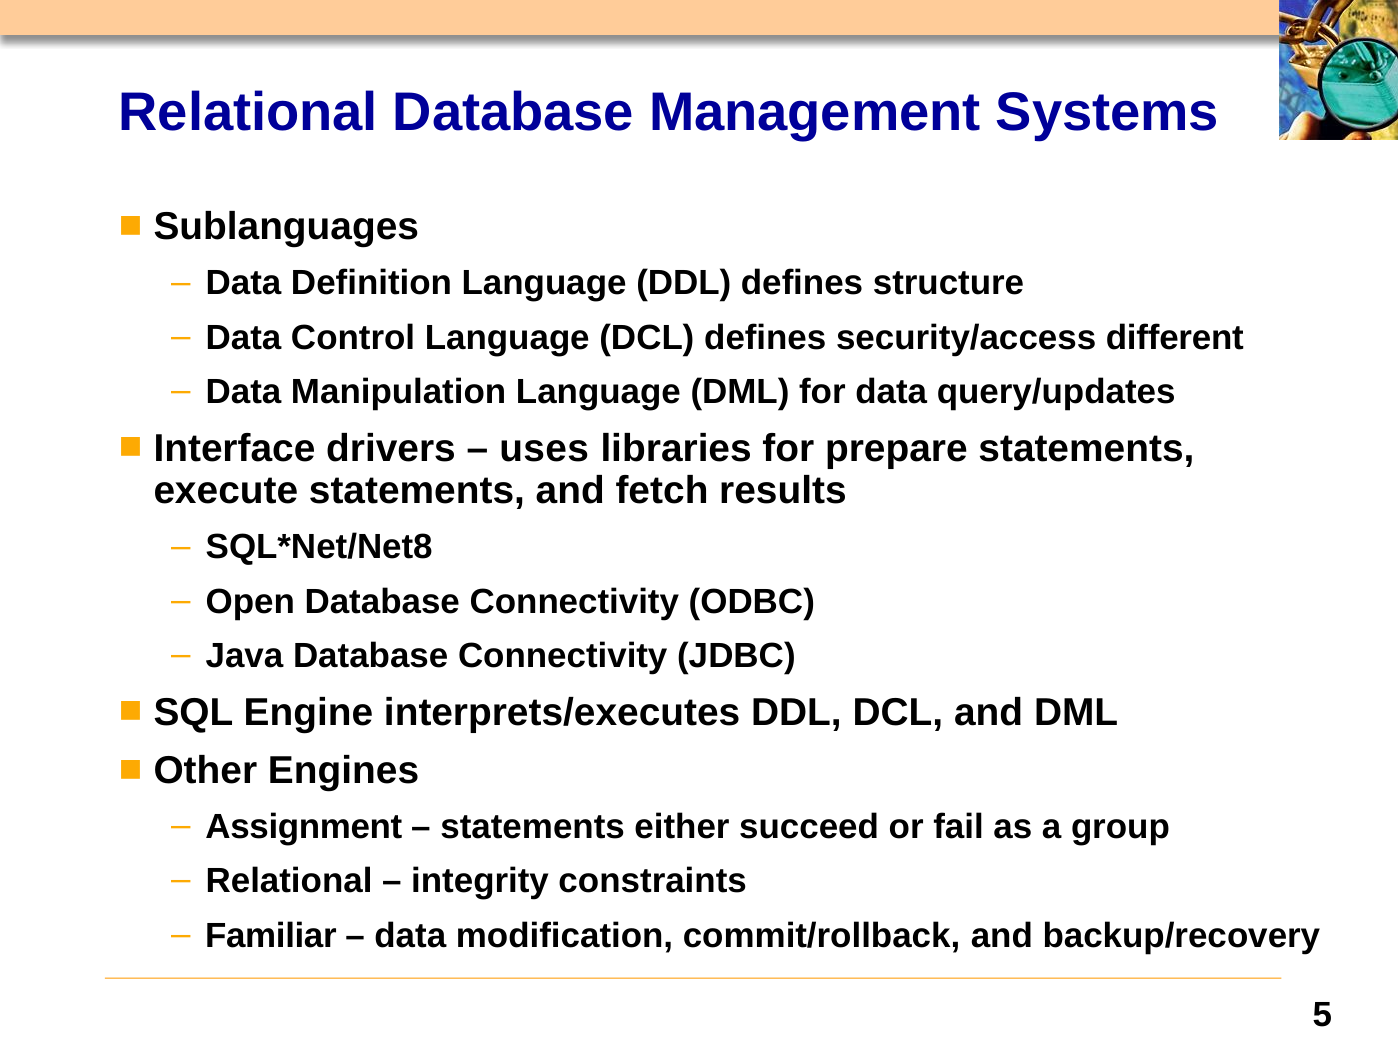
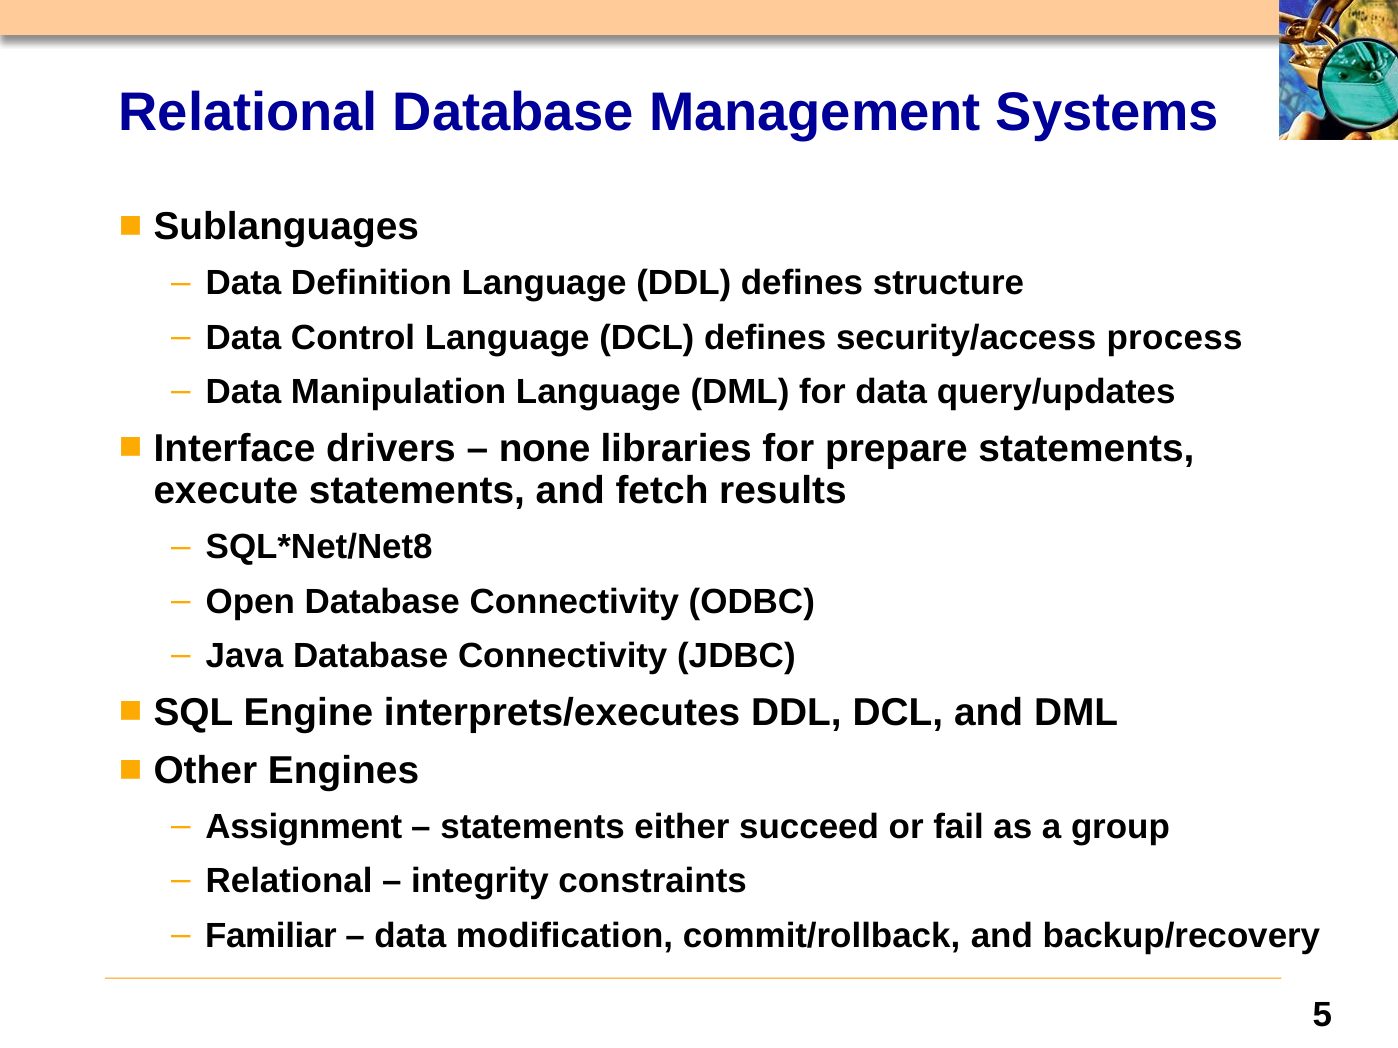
different: different -> process
uses: uses -> none
